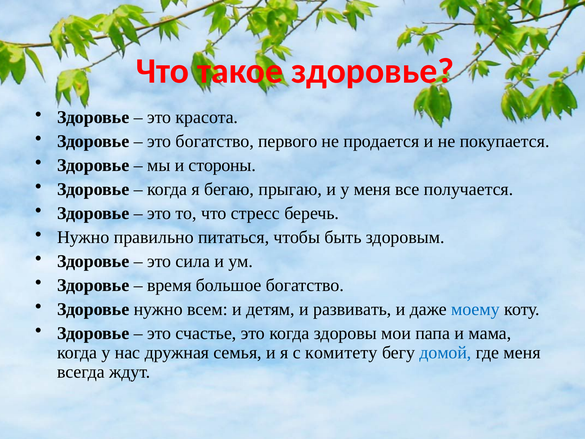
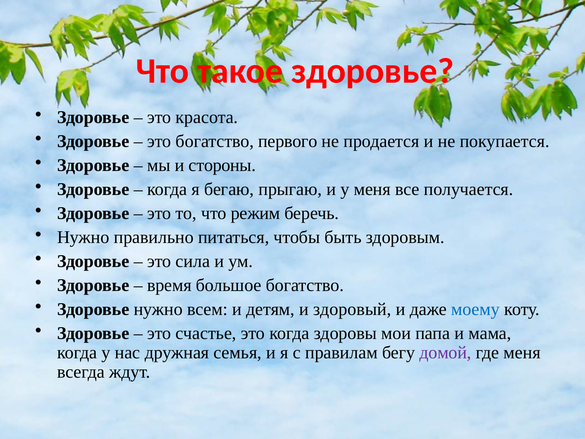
стресс: стресс -> режим
развивать: развивать -> здоровый
комитету: комитету -> правилам
домой colour: blue -> purple
